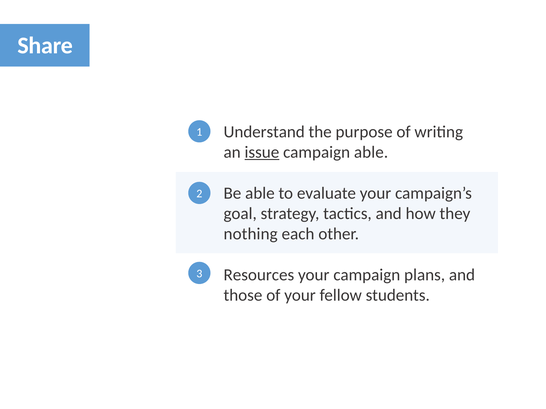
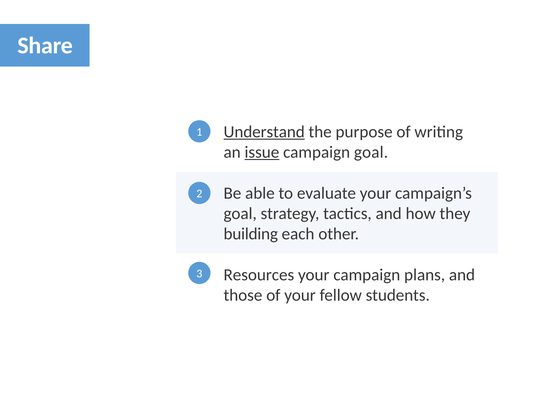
Understand underline: none -> present
campaign able: able -> goal
nothing: nothing -> building
